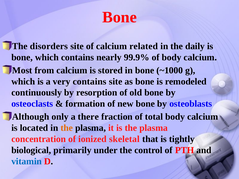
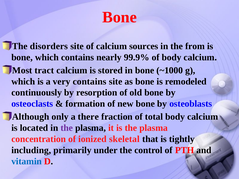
related: related -> sources
daily: daily -> from
from: from -> tract
the at (67, 128) colour: orange -> purple
biological: biological -> including
